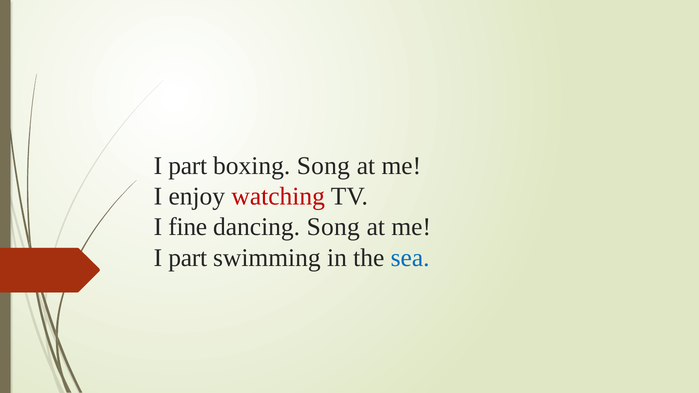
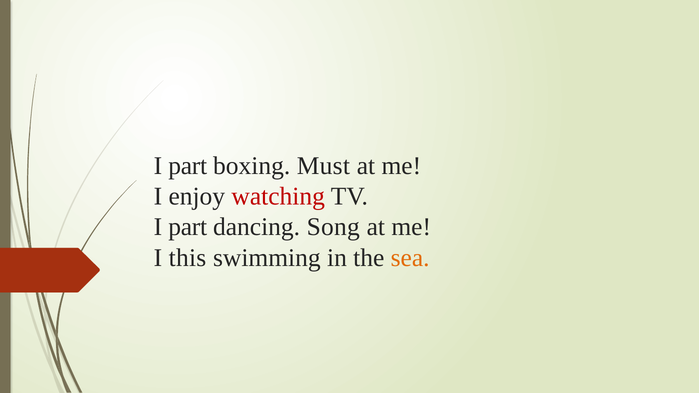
boxing Song: Song -> Must
fine at (188, 227): fine -> part
part at (188, 258): part -> this
sea colour: blue -> orange
